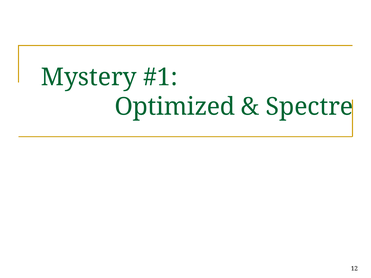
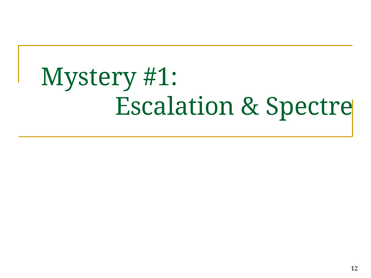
Optimized: Optimized -> Escalation
